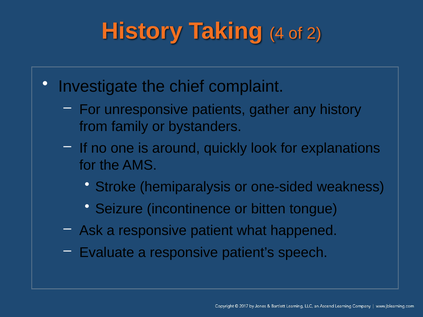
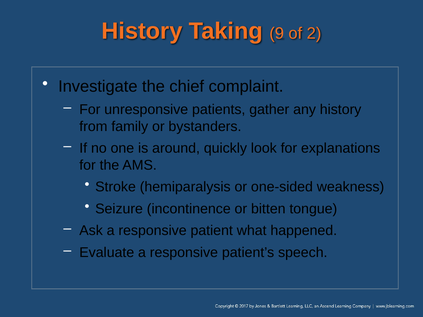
4: 4 -> 9
